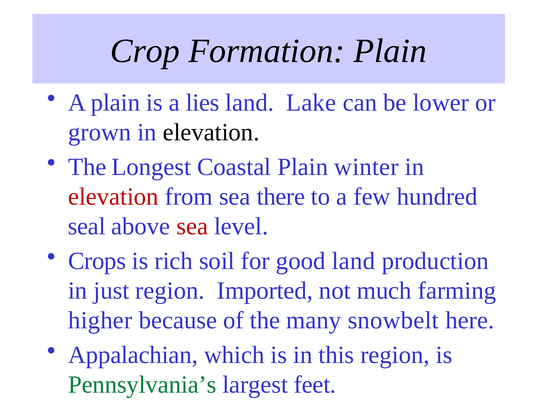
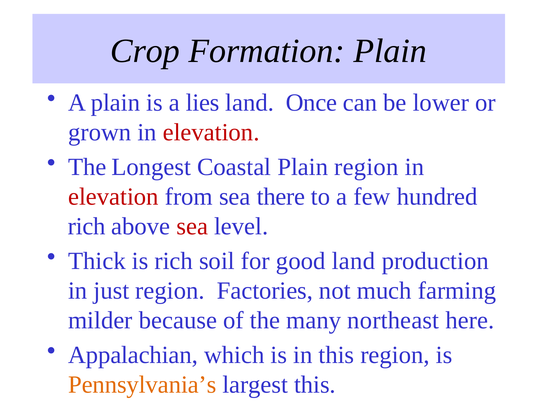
Lake: Lake -> Once
elevation at (211, 132) colour: black -> red
Plain winter: winter -> region
seal at (87, 226): seal -> rich
Crops: Crops -> Thick
Imported: Imported -> Factories
higher: higher -> milder
snowbelt: snowbelt -> northeast
Pennsylvania’s colour: green -> orange
largest feet: feet -> this
